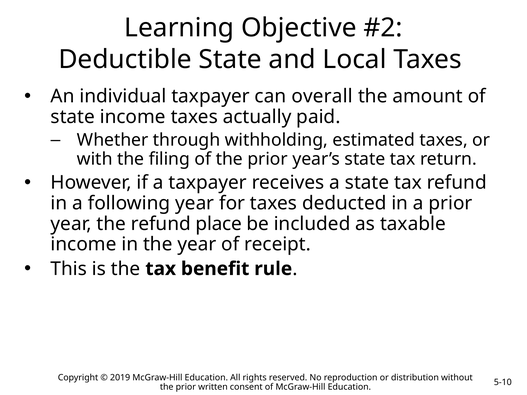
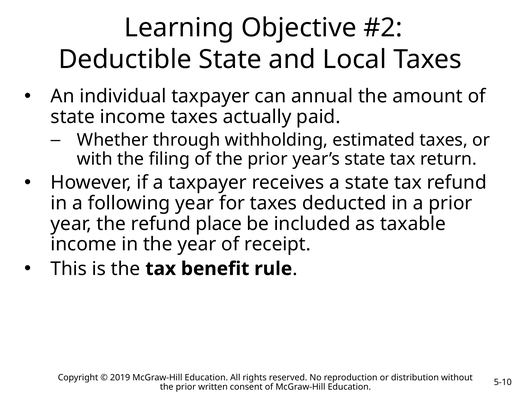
overall: overall -> annual
